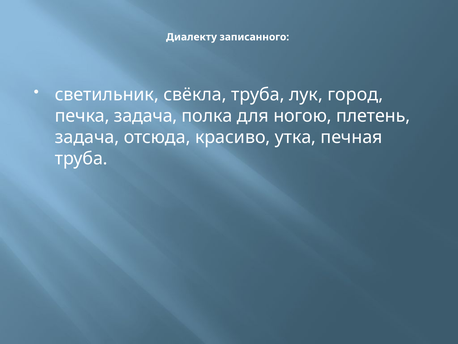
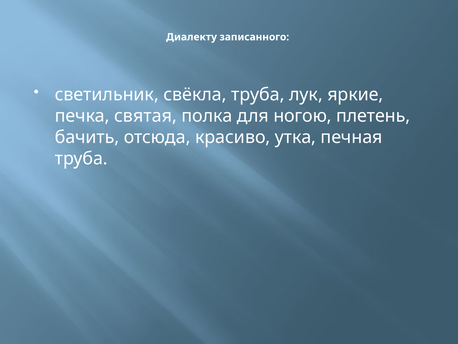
город: город -> яркие
печка задача: задача -> святая
задача at (87, 137): задача -> бачить
